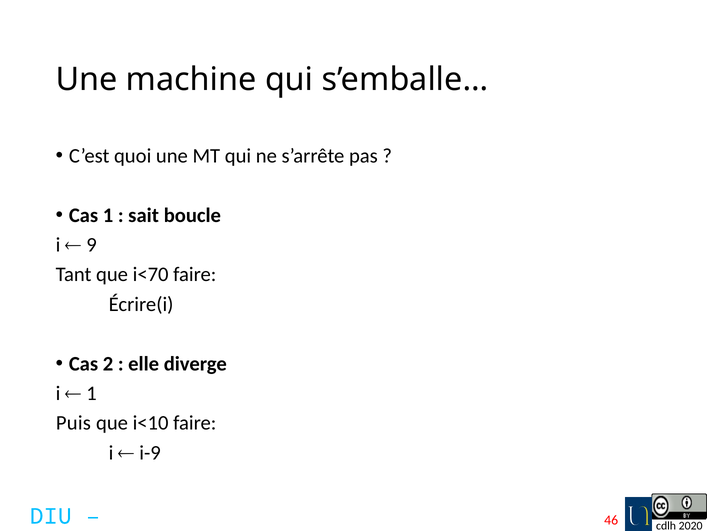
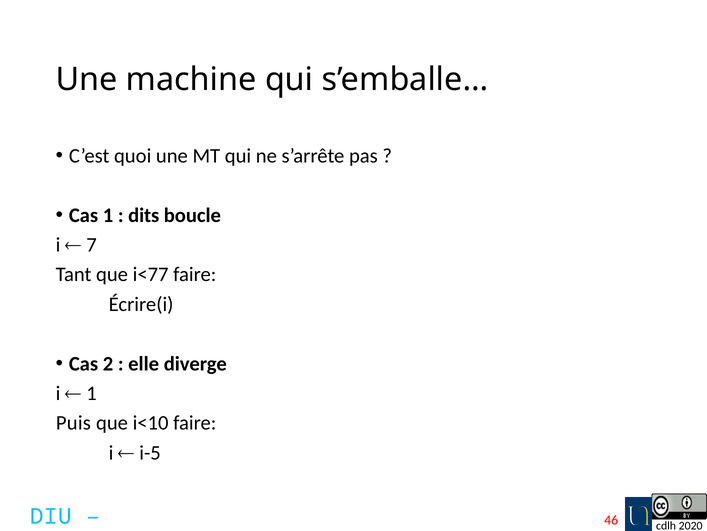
sait: sait -> dits
9: 9 -> 7
i<70: i<70 -> i<77
i-9: i-9 -> i-5
